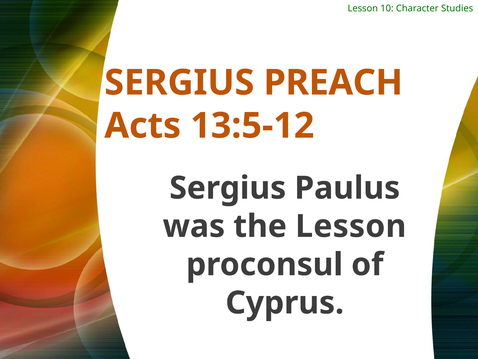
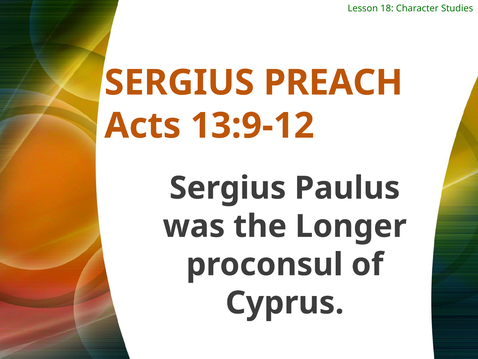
10: 10 -> 18
13:5-12: 13:5-12 -> 13:9-12
the Lesson: Lesson -> Longer
